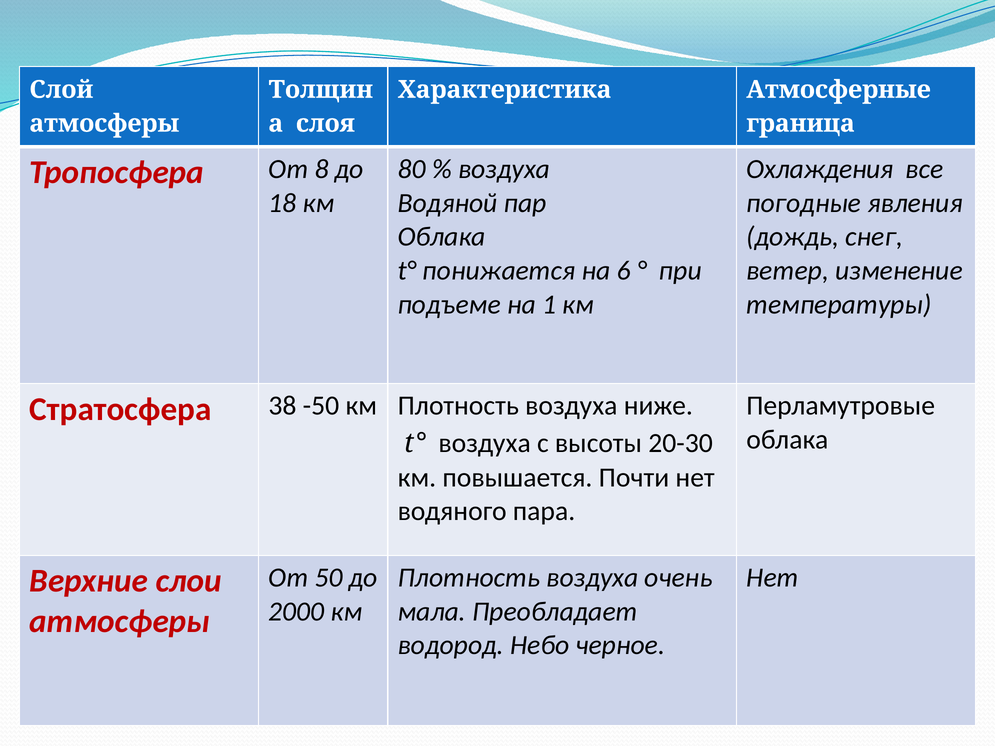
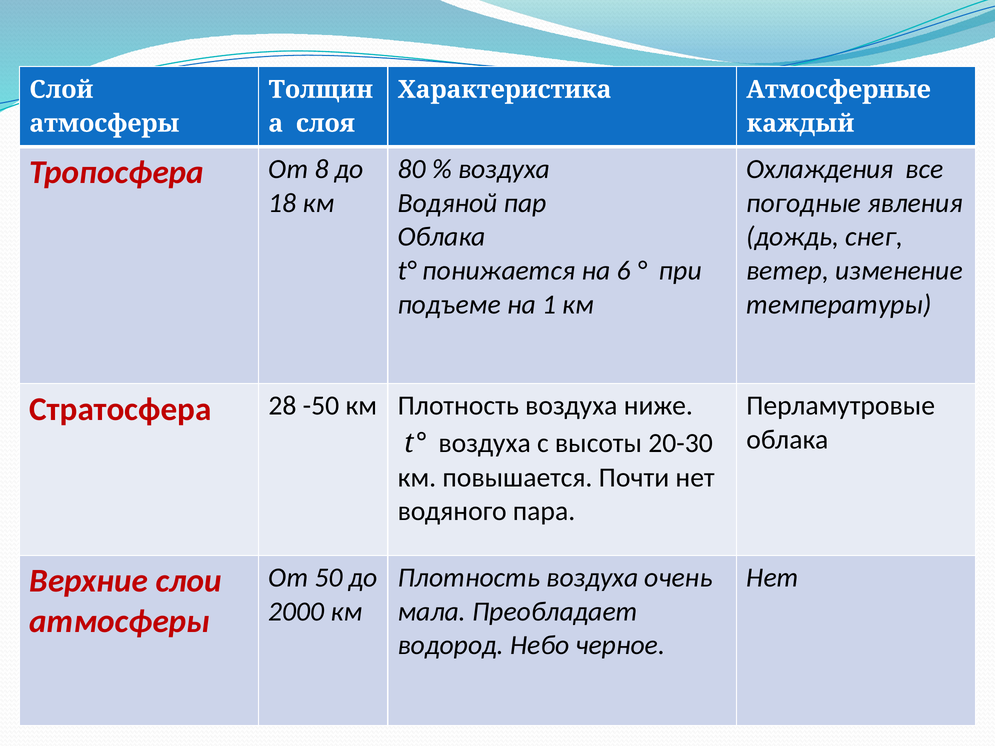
граница: граница -> каждый
38: 38 -> 28
